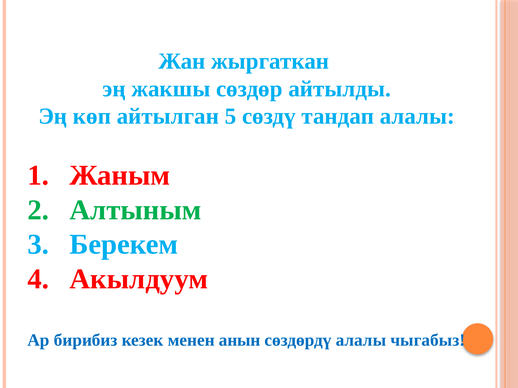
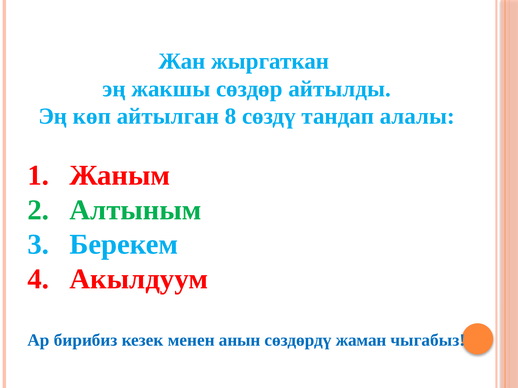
5: 5 -> 8
сөздөрдү алалы: алалы -> жаман
